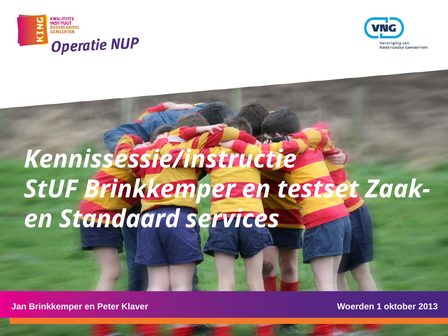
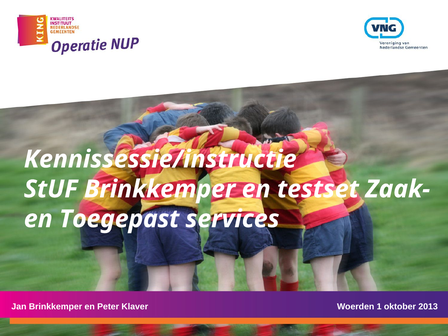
Standaard: Standaard -> Toegepast
